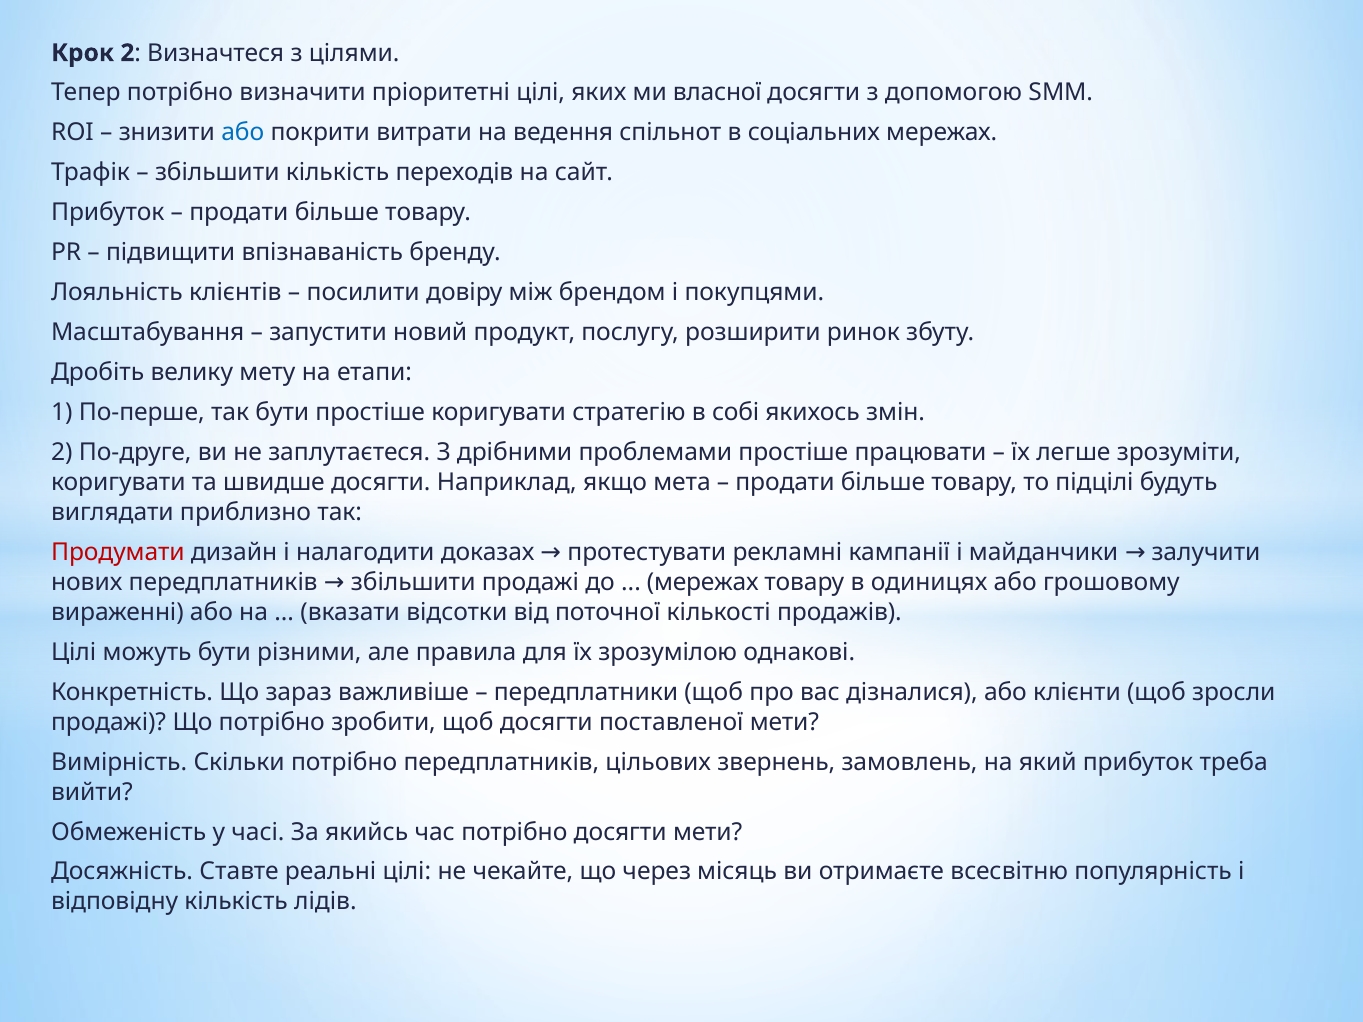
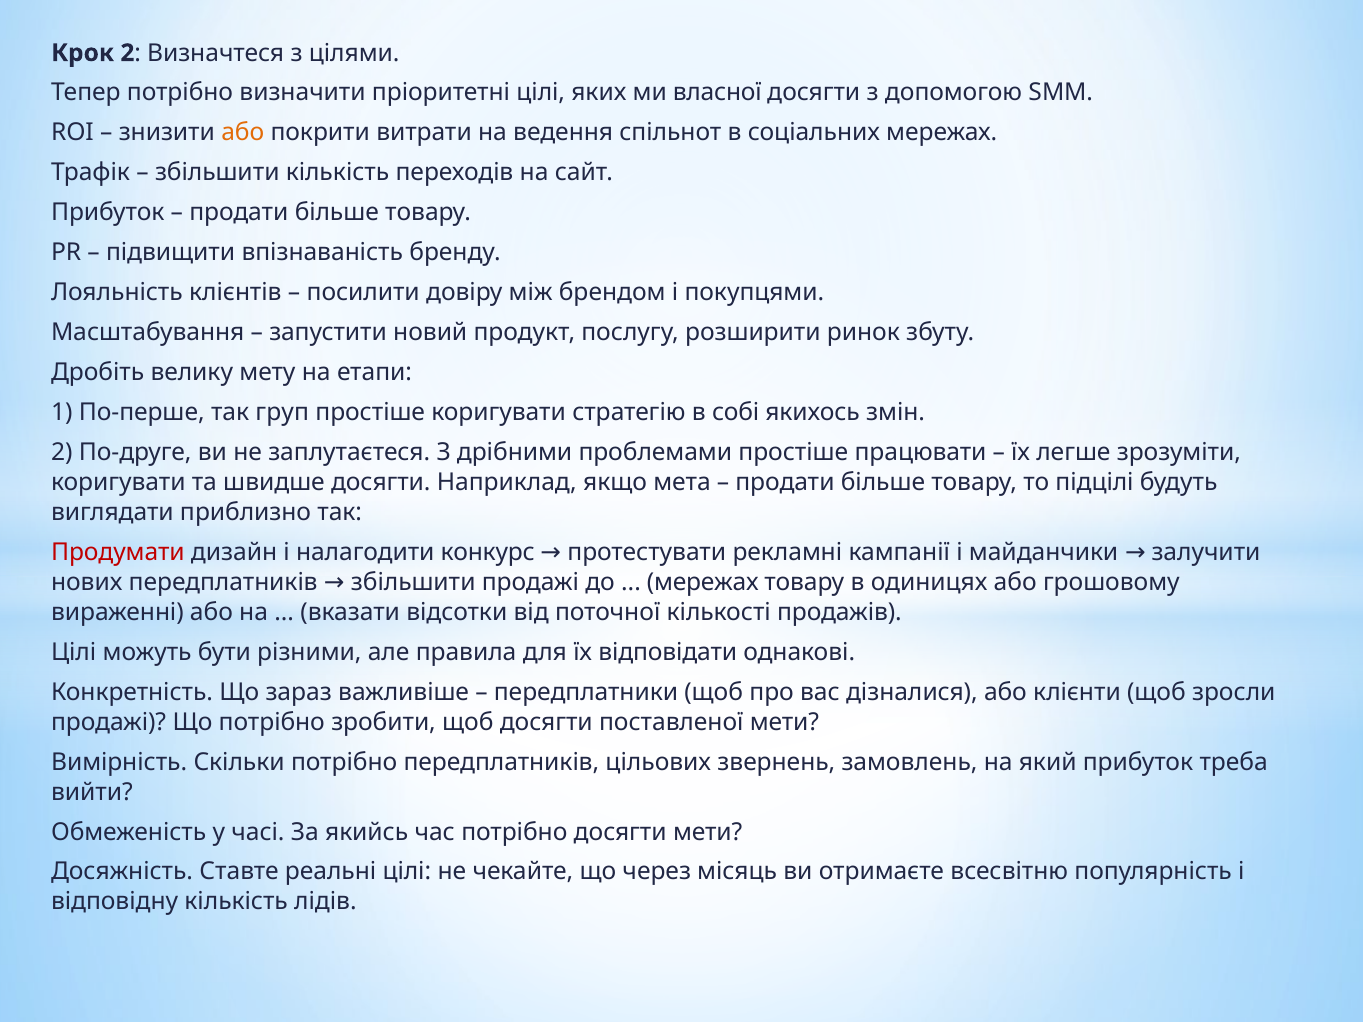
або at (243, 133) colour: blue -> orange
так бути: бути -> груп
доказах: доказах -> конкурс
зрозумілою: зрозумілою -> відповідати
